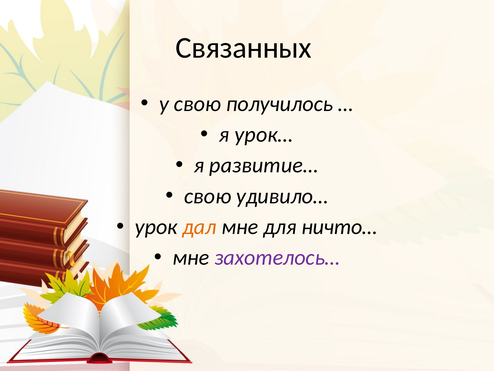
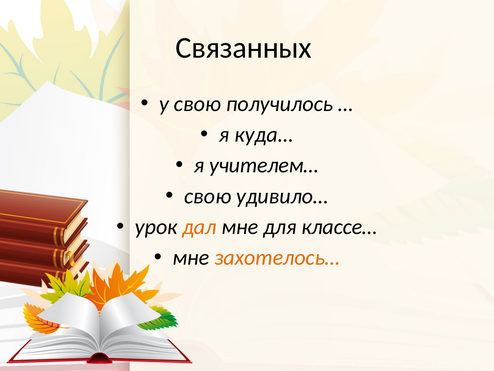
урок…: урок… -> куда…
развитие…: развитие… -> учителем…
ничто…: ничто… -> классе…
захотелось… colour: purple -> orange
